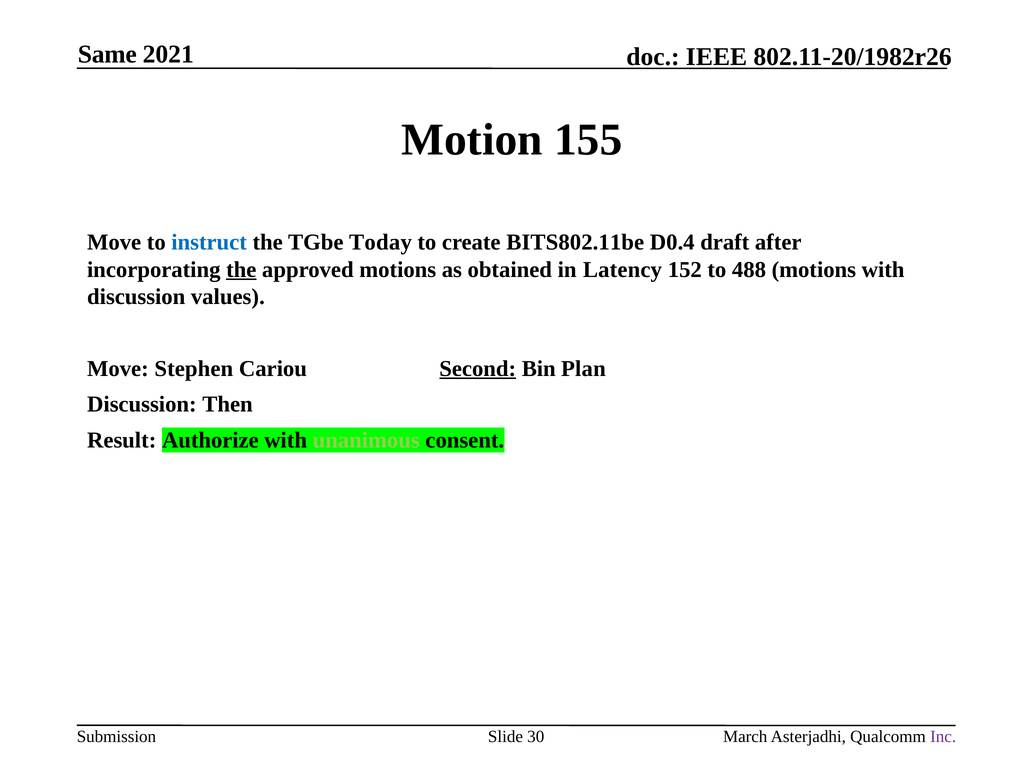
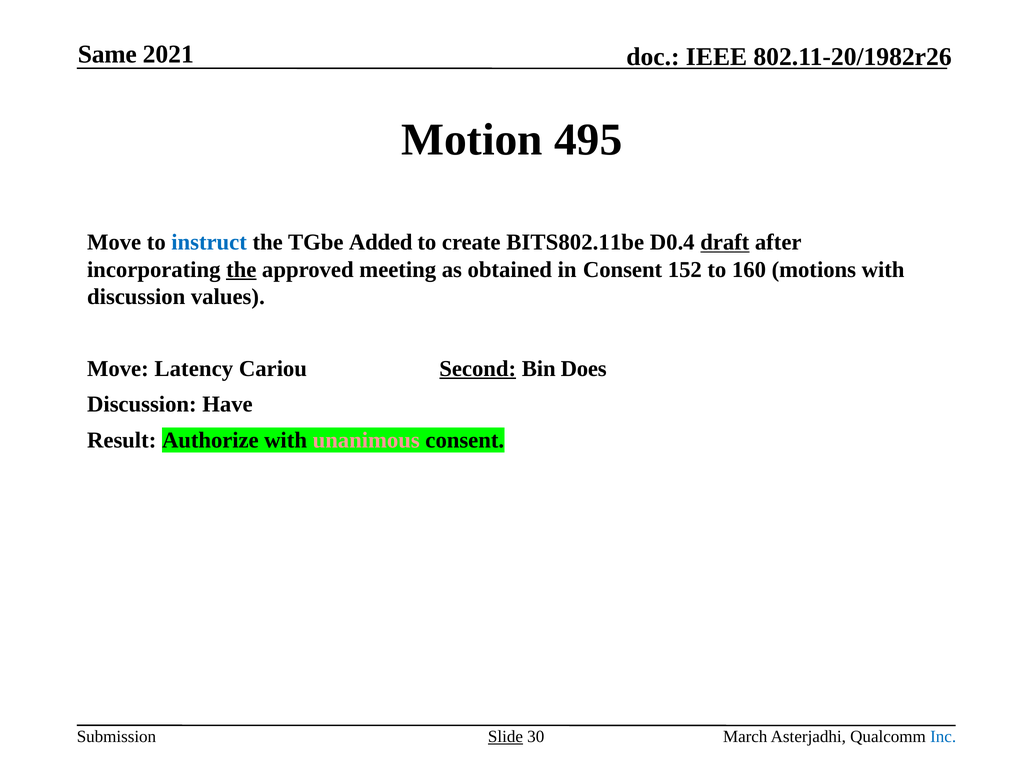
155: 155 -> 495
Today: Today -> Added
draft underline: none -> present
approved motions: motions -> meeting
in Latency: Latency -> Consent
488: 488 -> 160
Stephen: Stephen -> Latency
Plan: Plan -> Does
Then: Then -> Have
unanimous colour: light green -> pink
Slide underline: none -> present
Inc colour: purple -> blue
